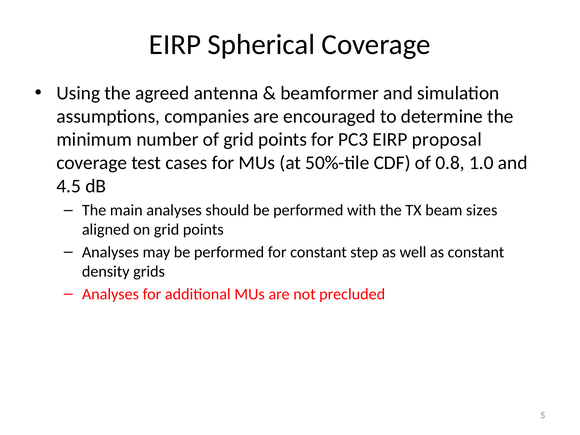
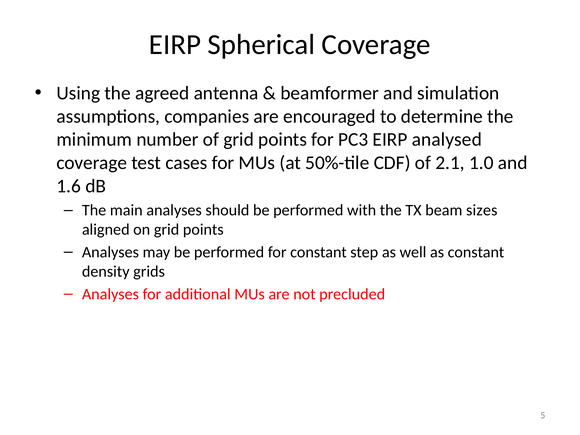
proposal: proposal -> analysed
0.8: 0.8 -> 2.1
4.5: 4.5 -> 1.6
